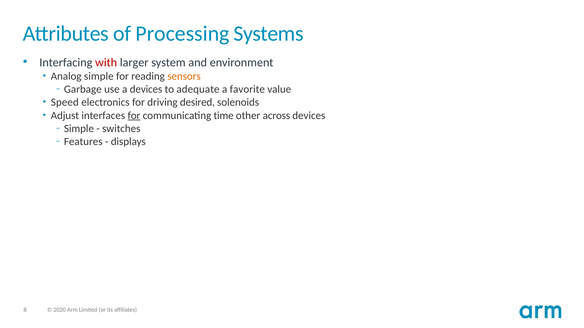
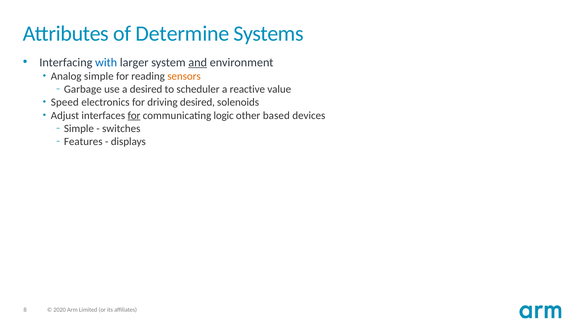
Processing: Processing -> Determine
with colour: red -> blue
and underline: none -> present
a devices: devices -> desired
adequate: adequate -> scheduler
favorite: favorite -> reactive
time: time -> logic
across: across -> based
